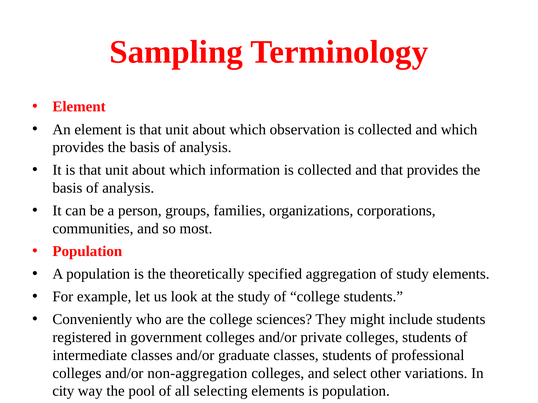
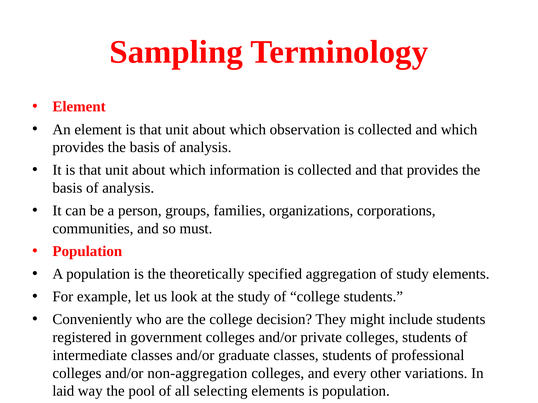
most: most -> must
sciences: sciences -> decision
select: select -> every
city: city -> laid
